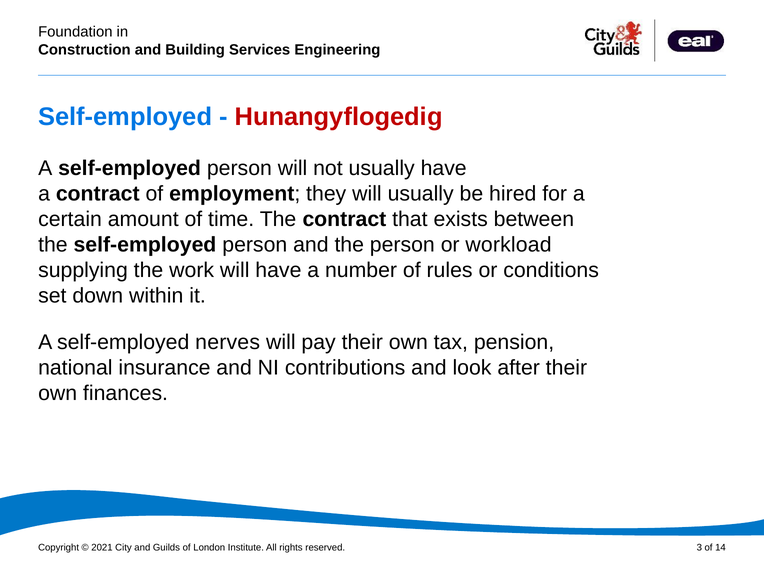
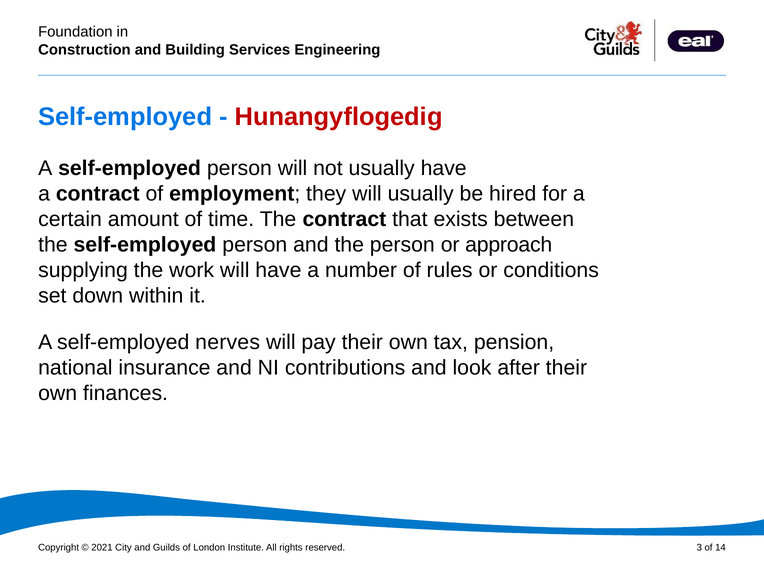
workload: workload -> approach
